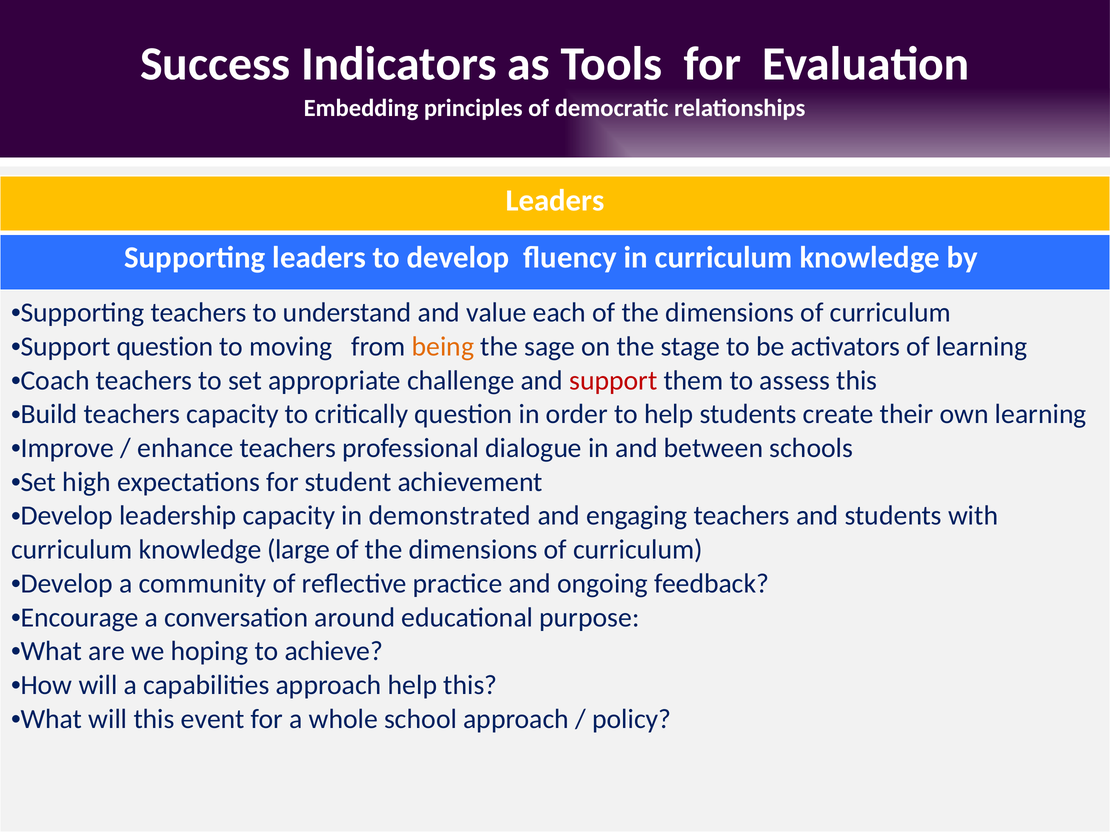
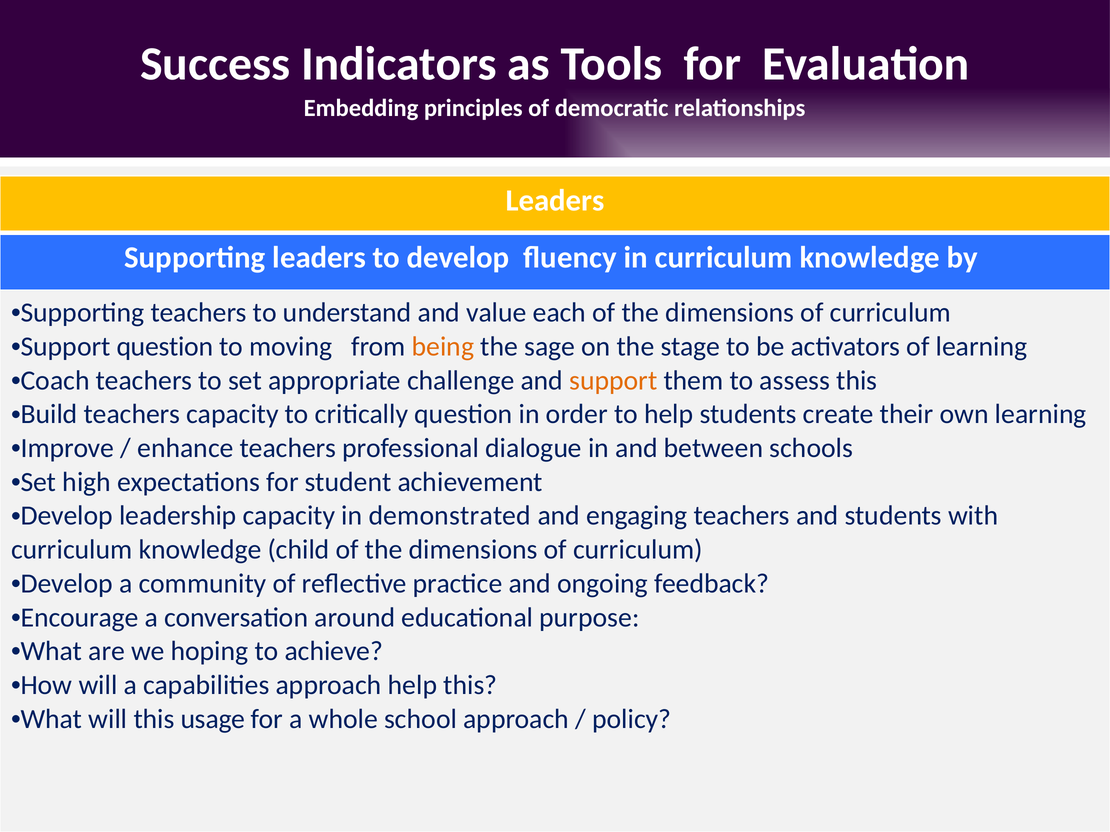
support at (613, 381) colour: red -> orange
large: large -> child
event: event -> usage
